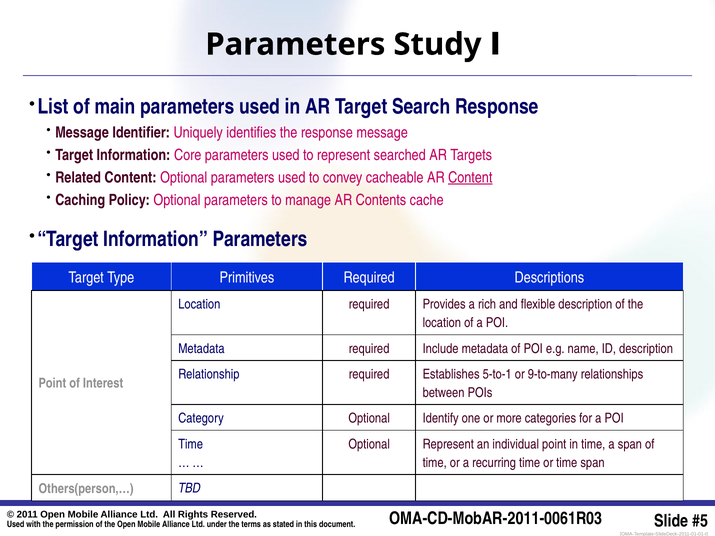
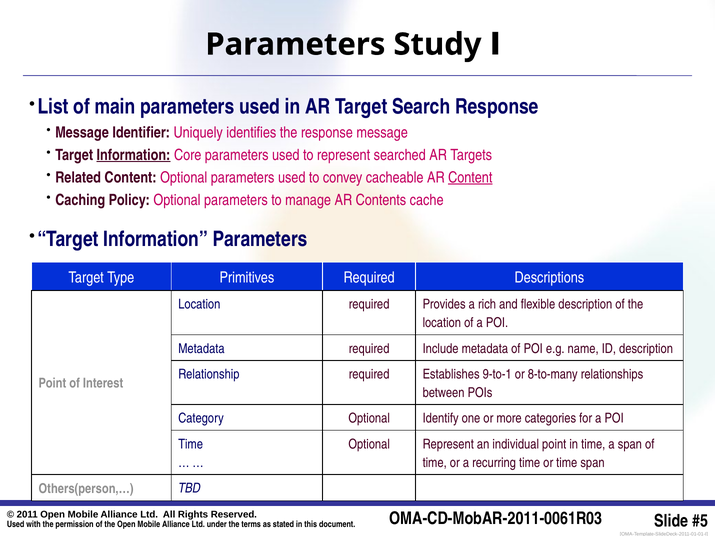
Information at (133, 155) underline: none -> present
5-to-1: 5-to-1 -> 9-to-1
9-to-many: 9-to-many -> 8-to-many
